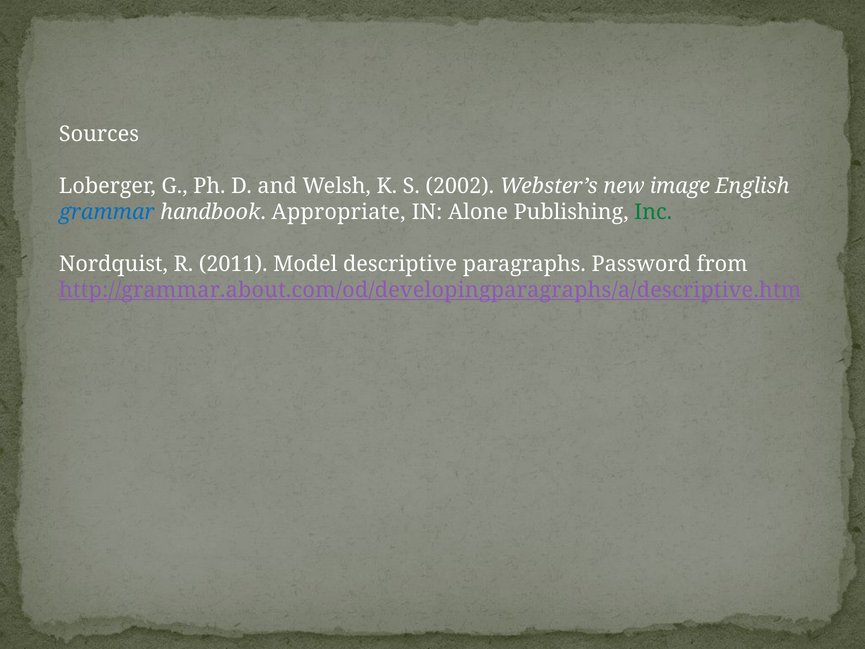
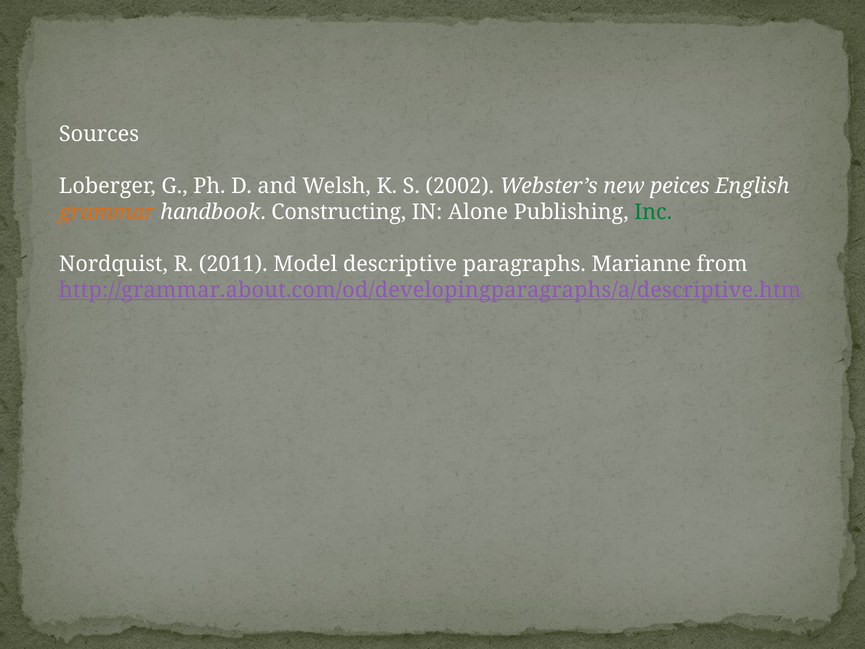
image: image -> peices
grammar colour: blue -> orange
Appropriate: Appropriate -> Constructing
Password: Password -> Marianne
